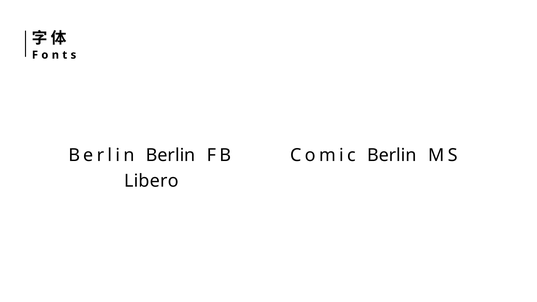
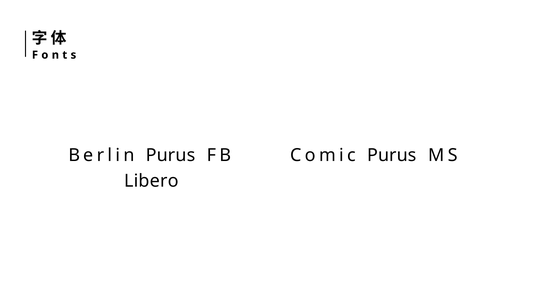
Berlin Berlin: Berlin -> Purus
Comic Berlin: Berlin -> Purus
